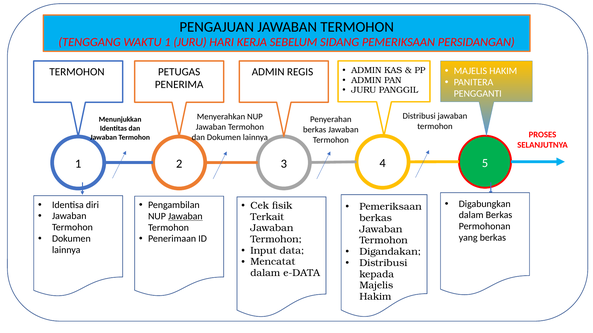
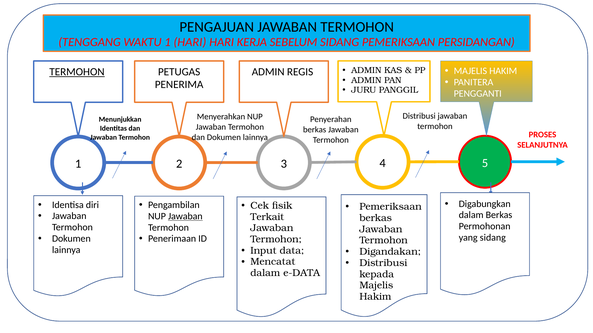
1 JURU: JURU -> HARI
TERMOHON at (77, 72) underline: none -> present
yang berkas: berkas -> sidang
